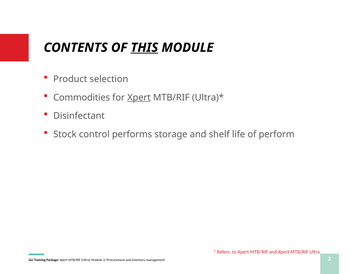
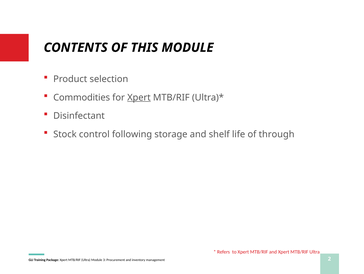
THIS underline: present -> none
performs: performs -> following
perform: perform -> through
